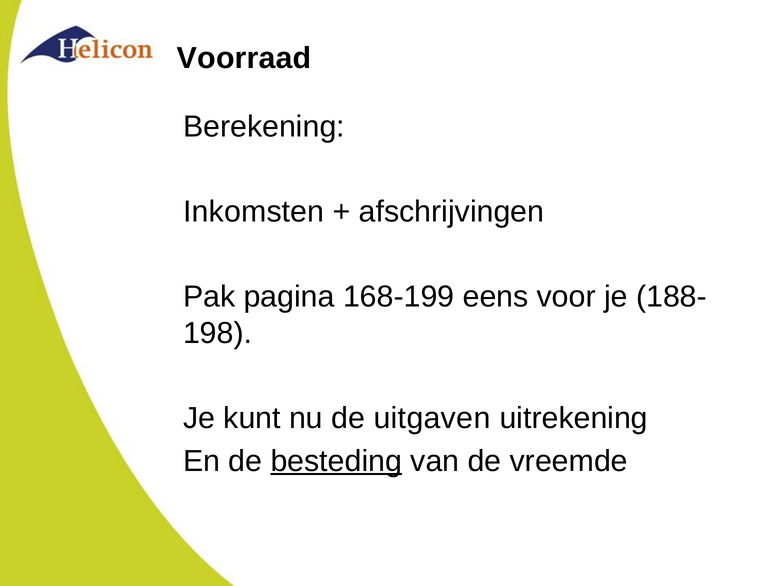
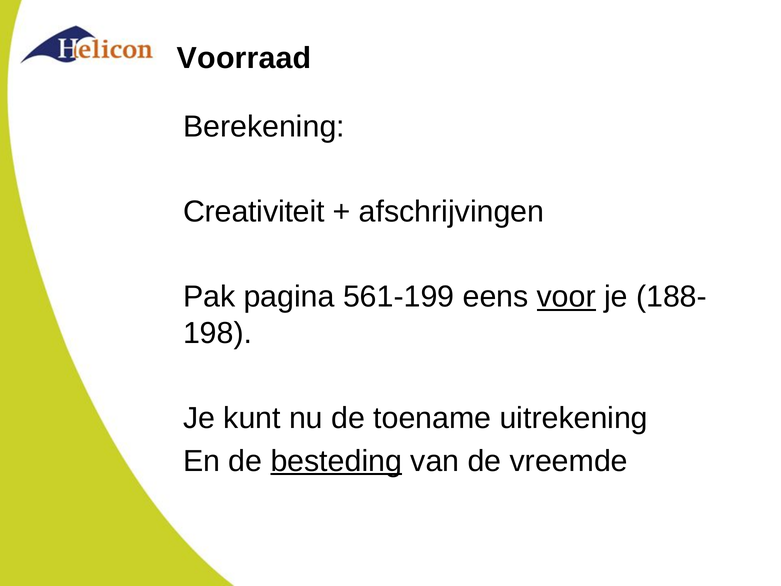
Inkomsten: Inkomsten -> Creativiteit
168-199: 168-199 -> 561-199
voor underline: none -> present
uitgaven: uitgaven -> toename
